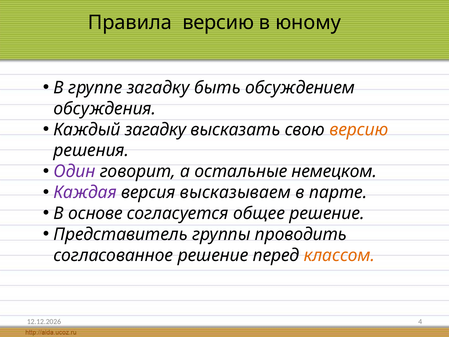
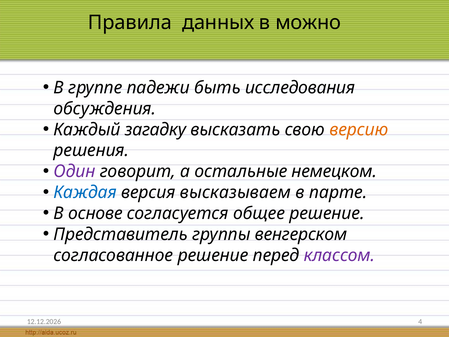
Правила версию: версию -> данных
юному: юному -> можно
группе загадку: загадку -> падежи
обсуждением: обсуждением -> исследования
Каждая colour: purple -> blue
проводить: проводить -> венгерском
классом colour: orange -> purple
